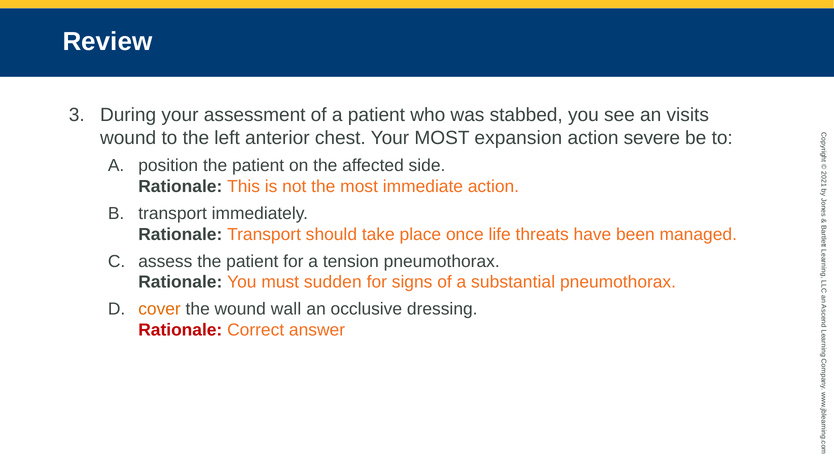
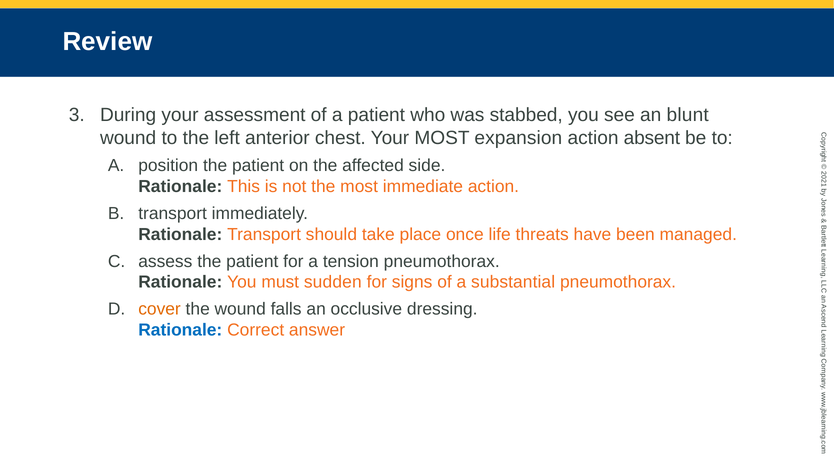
visits: visits -> blunt
severe: severe -> absent
wall: wall -> falls
Rationale at (180, 330) colour: red -> blue
